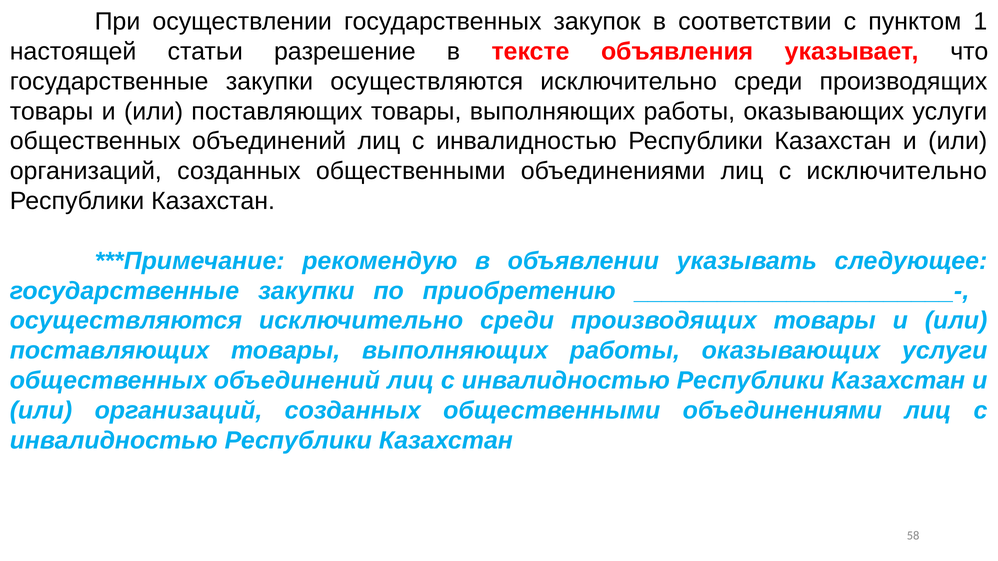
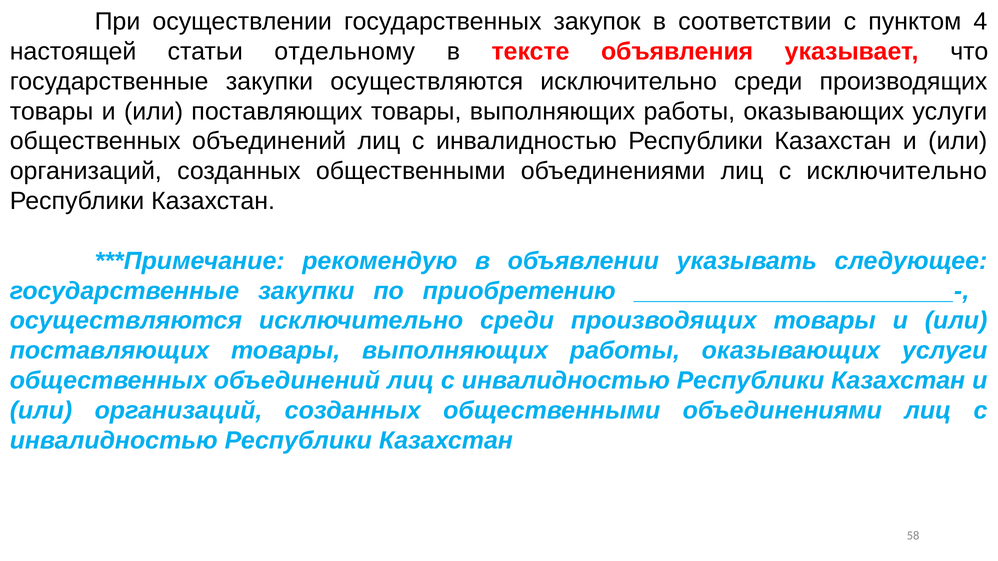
1: 1 -> 4
разрешение: разрешение -> отдельному
